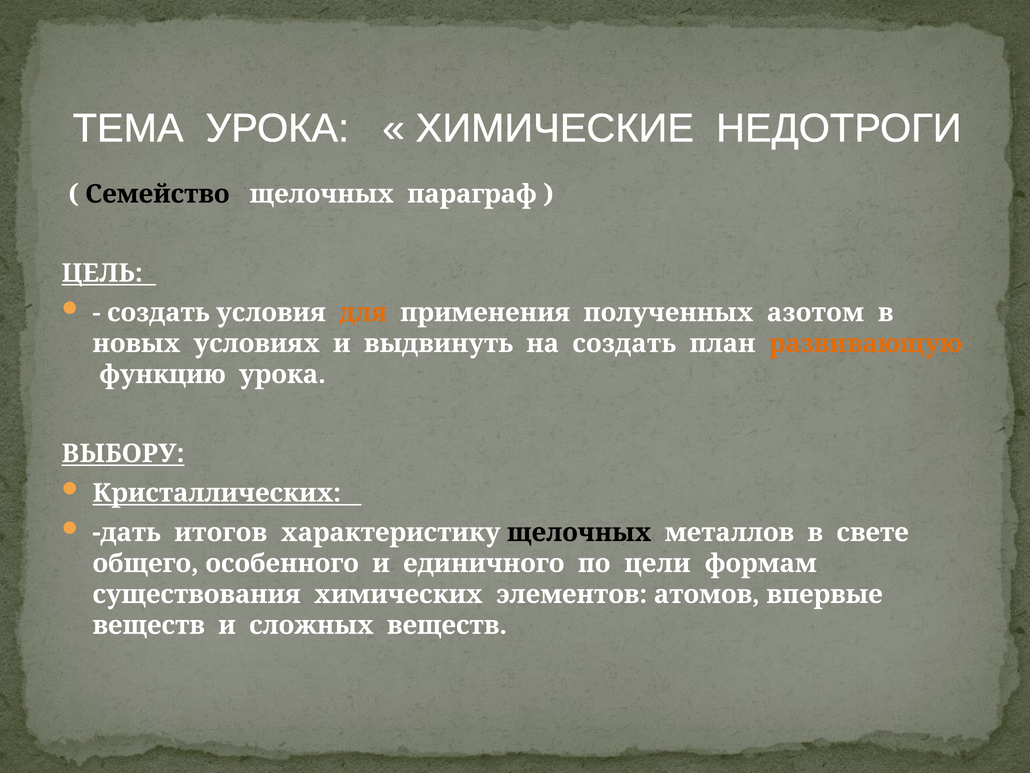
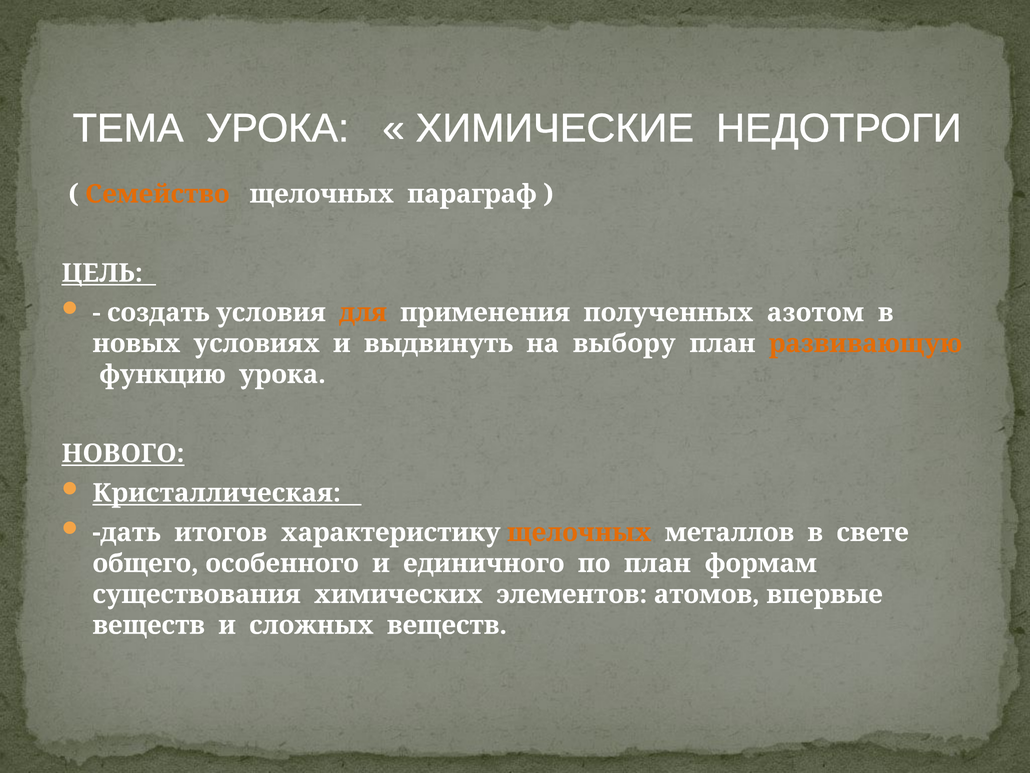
Семейство colour: black -> orange
на создать: создать -> выбору
ВЫБОРУ: ВЫБОРУ -> НОВОГО
Кристаллических: Кристаллических -> Кристаллическая
щелочных at (579, 532) colour: black -> orange
по цели: цели -> план
